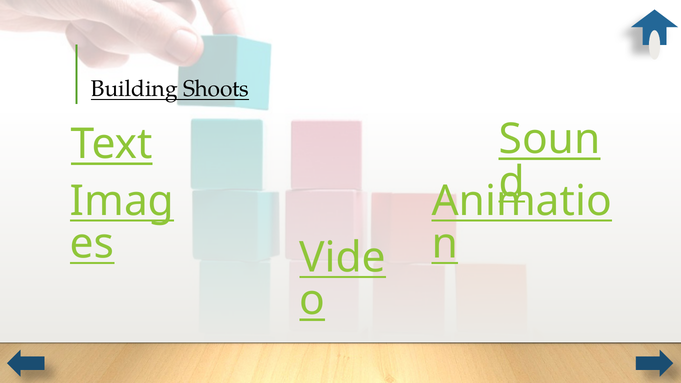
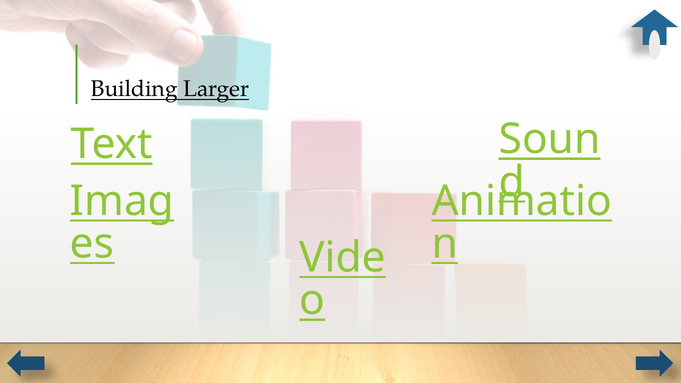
Shoots: Shoots -> Larger
